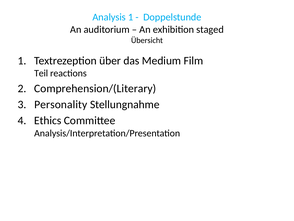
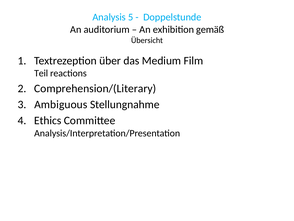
Analysis 1: 1 -> 5
staged: staged -> gemäß
Personality: Personality -> Ambiguous
